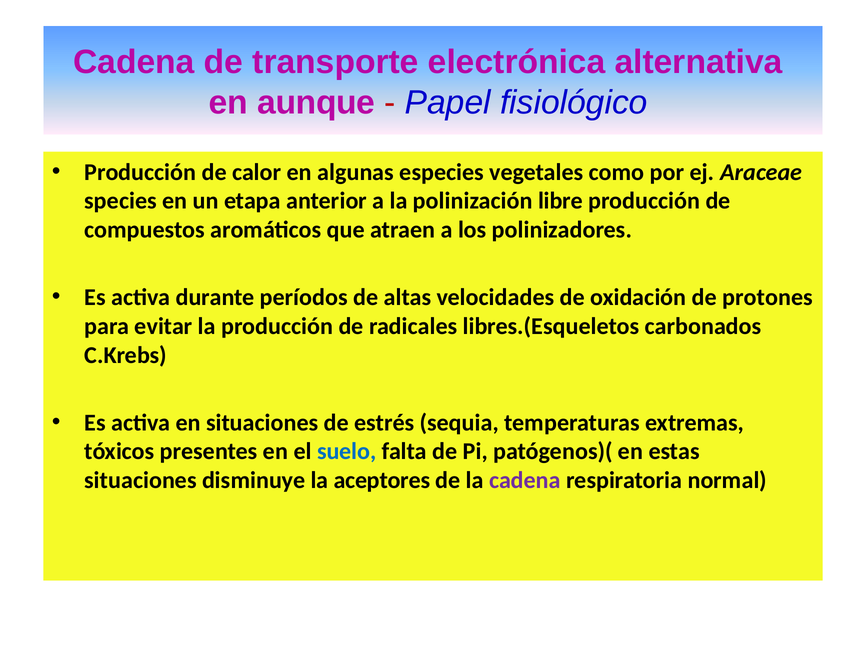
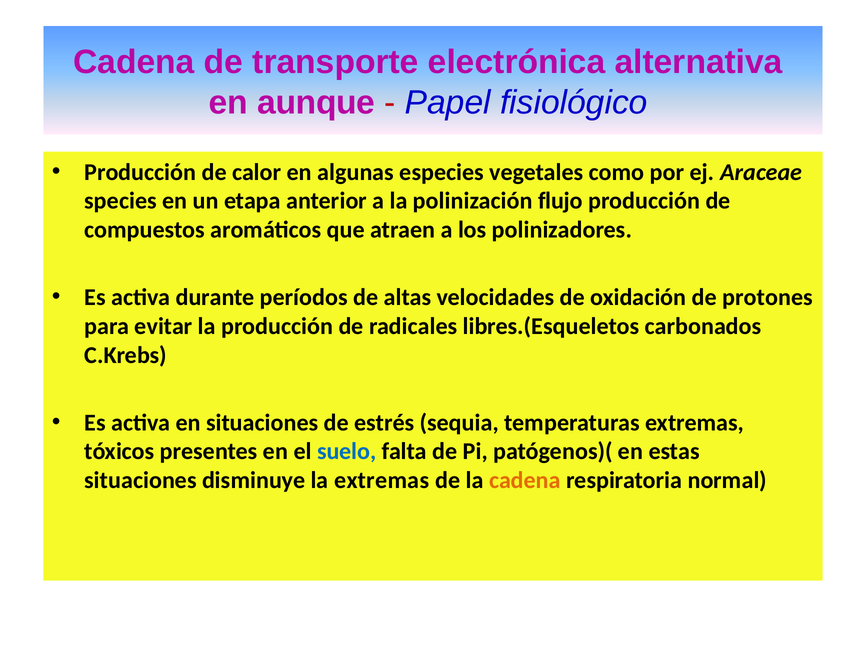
libre: libre -> flujo
la aceptores: aceptores -> extremas
cadena at (525, 480) colour: purple -> orange
